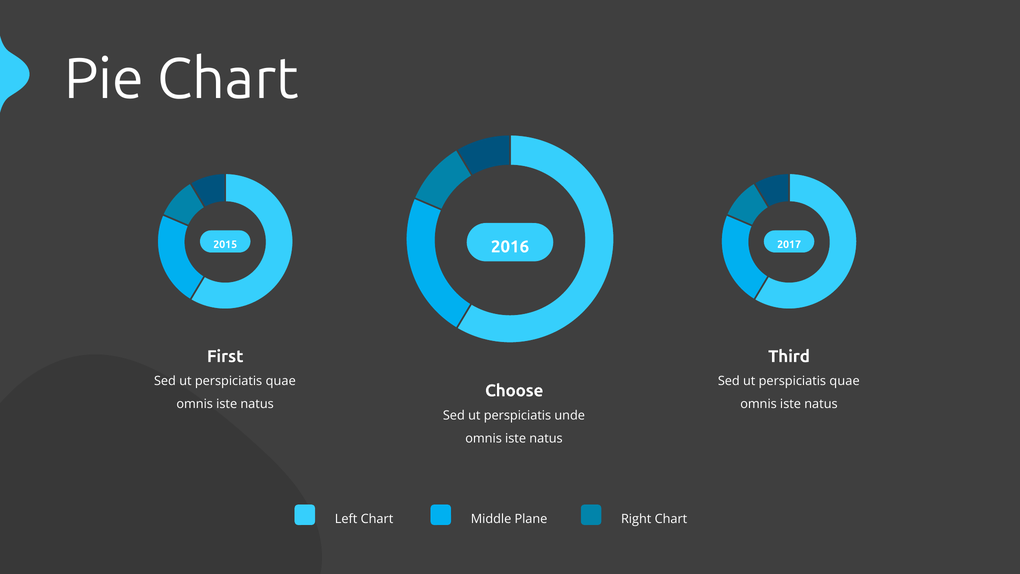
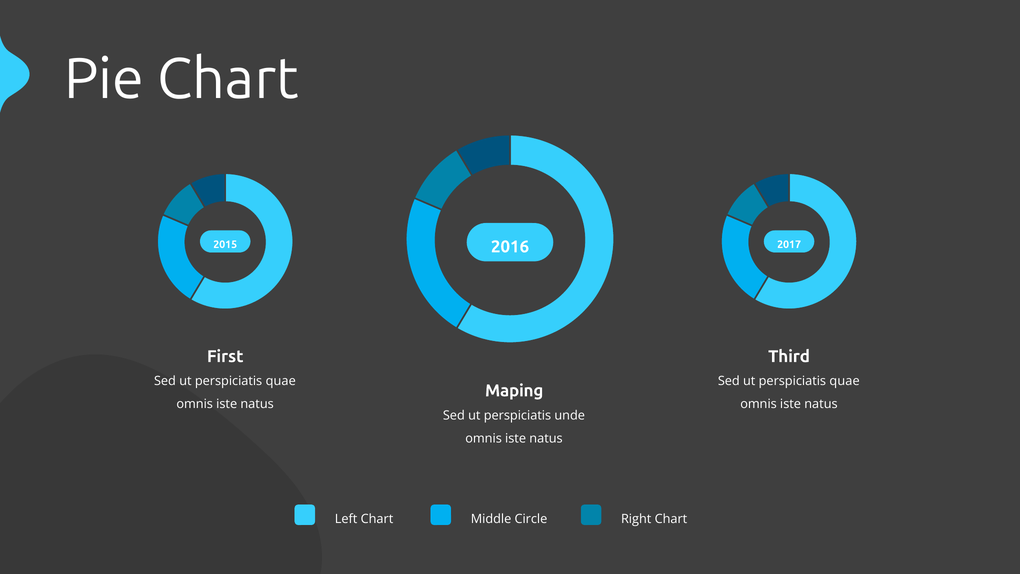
Choose: Choose -> Maping
Plane: Plane -> Circle
